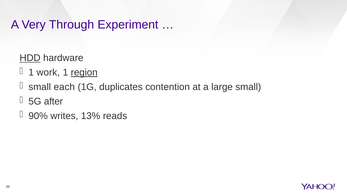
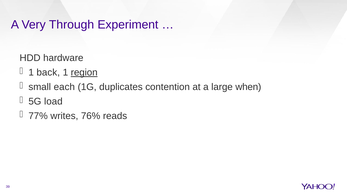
HDD underline: present -> none
work: work -> back
large small: small -> when
after: after -> load
90%: 90% -> 77%
13%: 13% -> 76%
